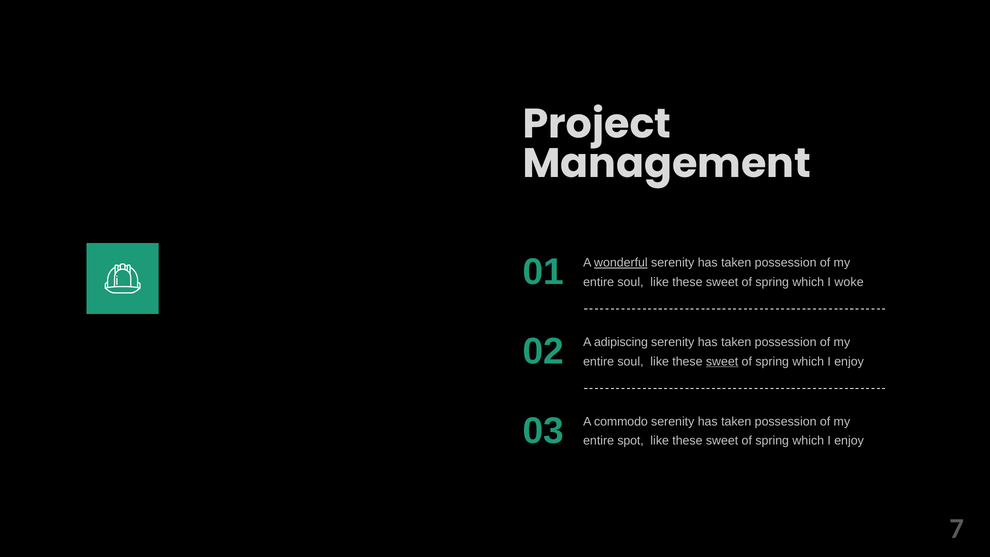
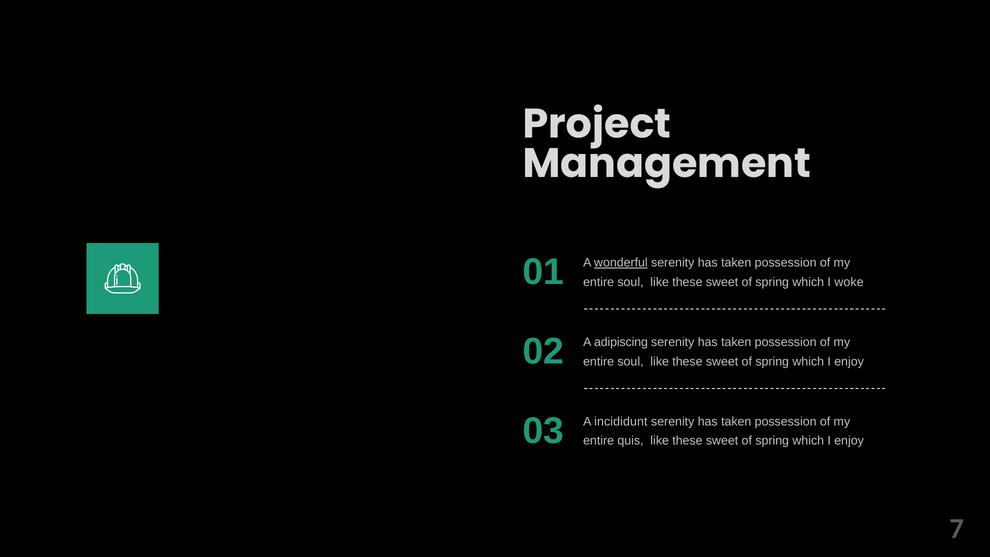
sweet at (722, 361) underline: present -> none
commodo: commodo -> incididunt
spot: spot -> quis
